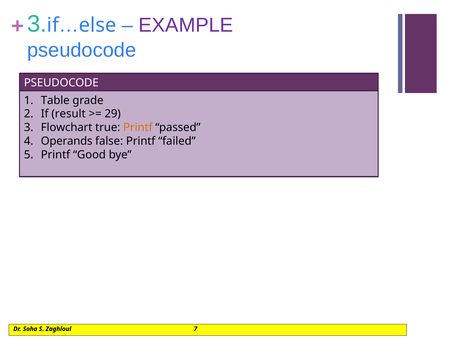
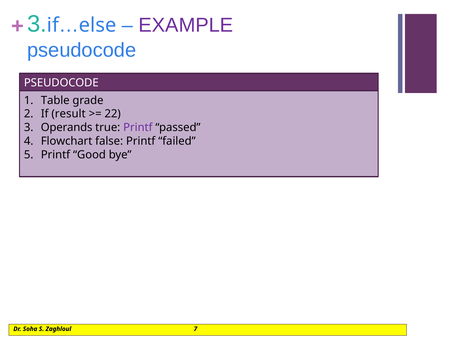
29: 29 -> 22
Flowchart: Flowchart -> Operands
Printf at (138, 127) colour: orange -> purple
Operands: Operands -> Flowchart
